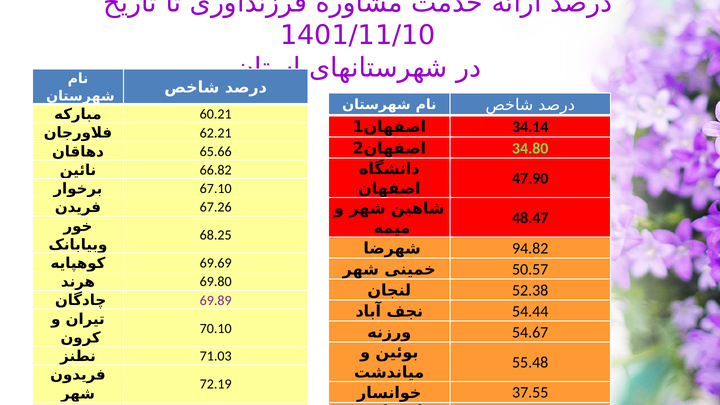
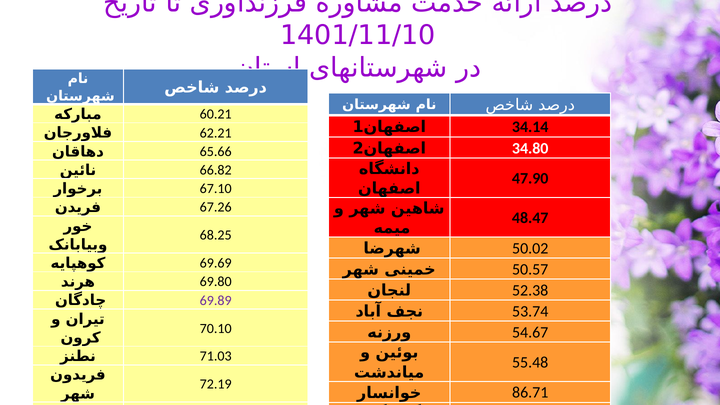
34.80 colour: light green -> white
94.82: 94.82 -> 50.02
54.44: 54.44 -> 53.74
37.55: 37.55 -> 86.71
